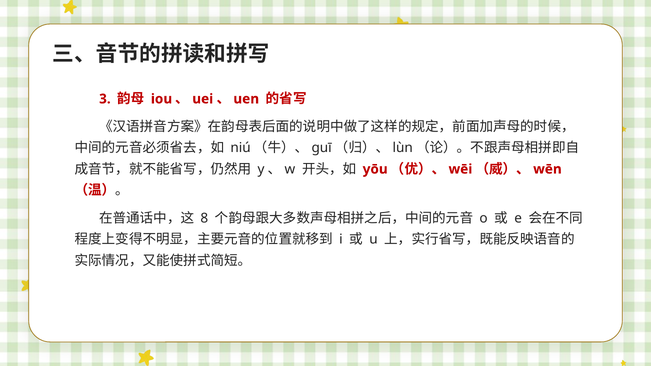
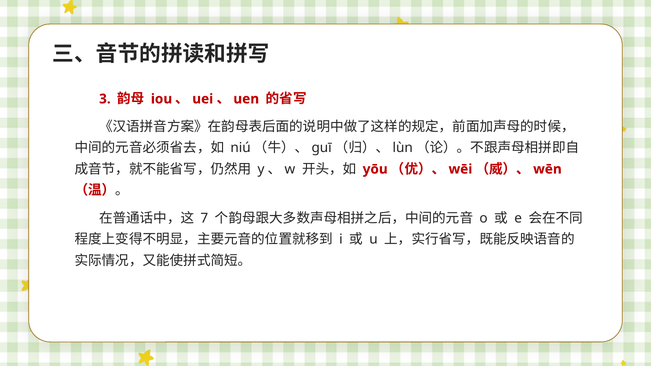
8: 8 -> 7
